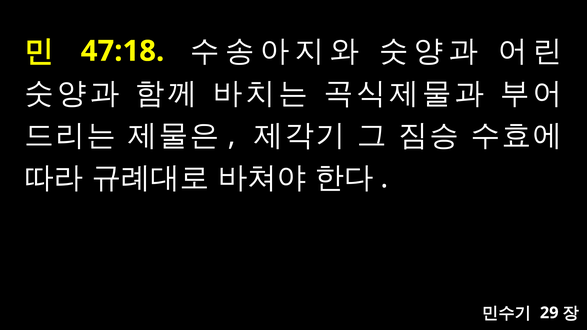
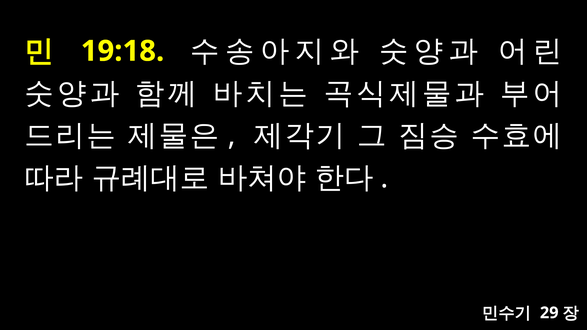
47:18: 47:18 -> 19:18
